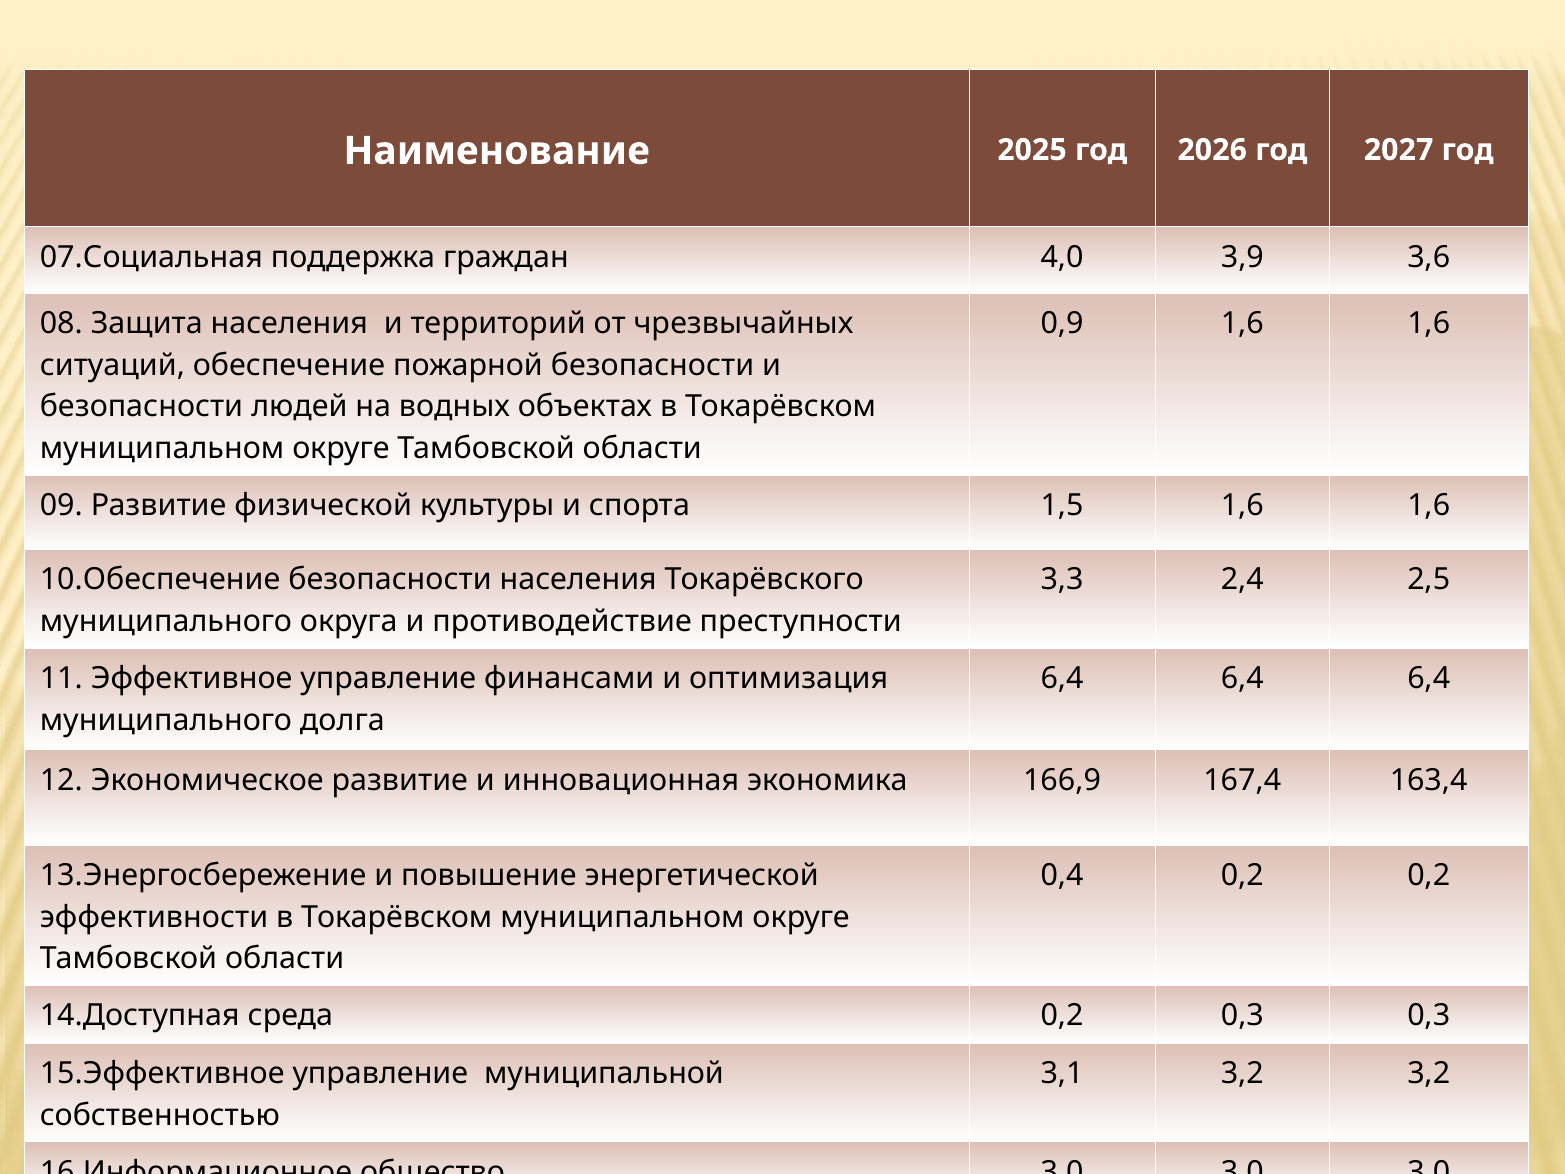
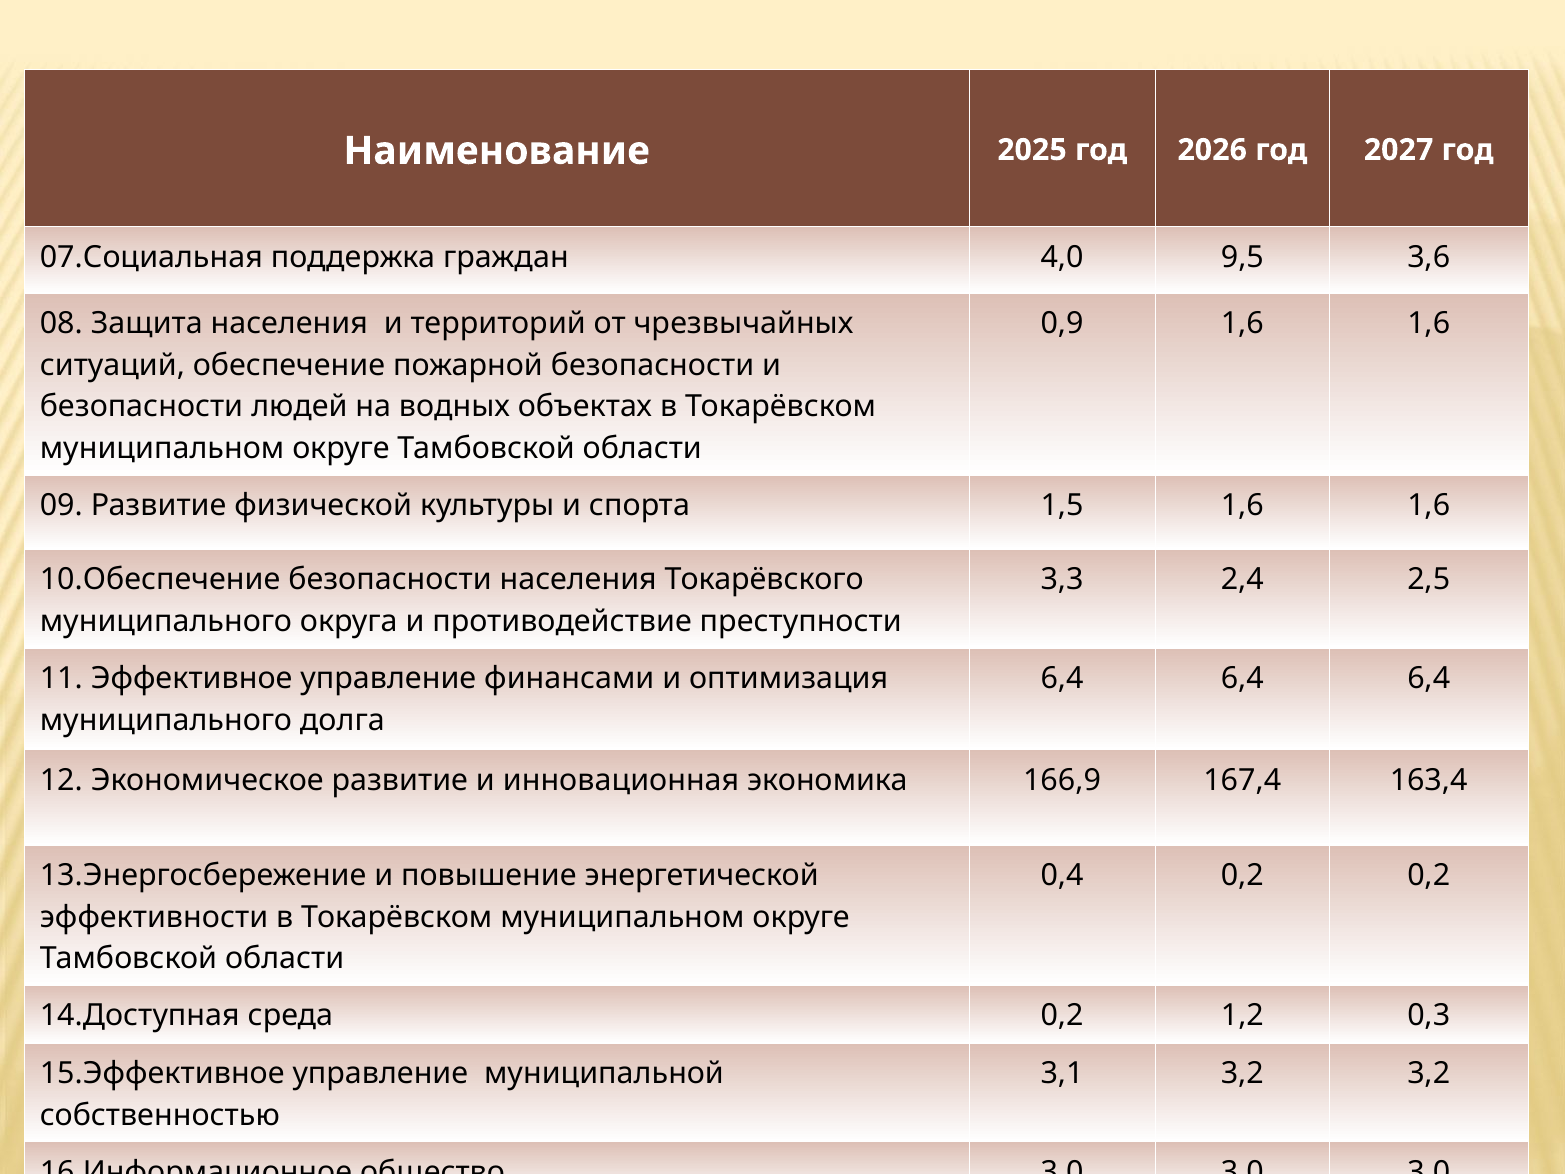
3,9: 3,9 -> 9,5
0,2 0,3: 0,3 -> 1,2
